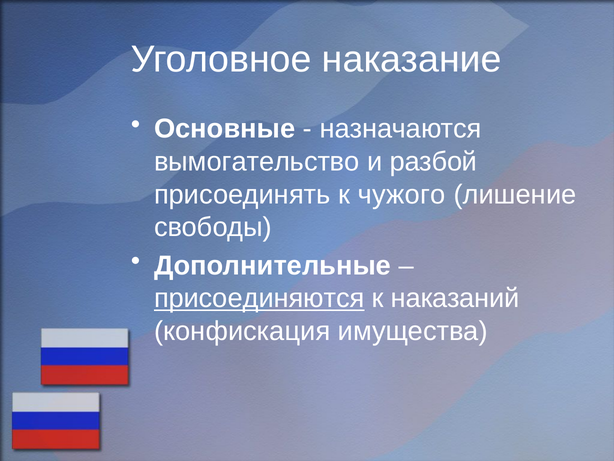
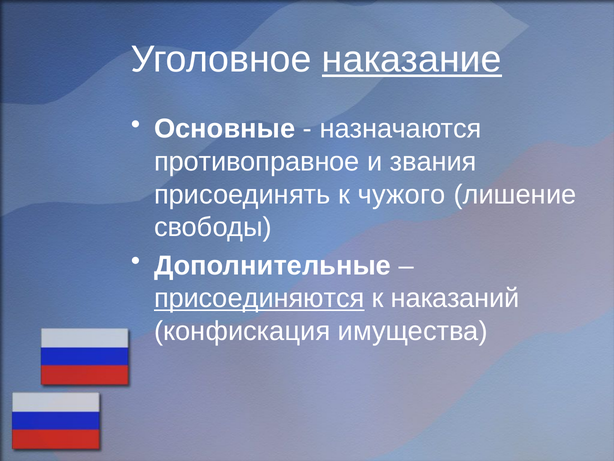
наказание underline: none -> present
вымогательство: вымогательство -> противоправное
разбой: разбой -> звания
